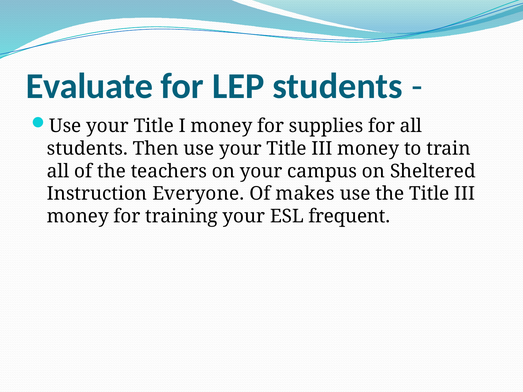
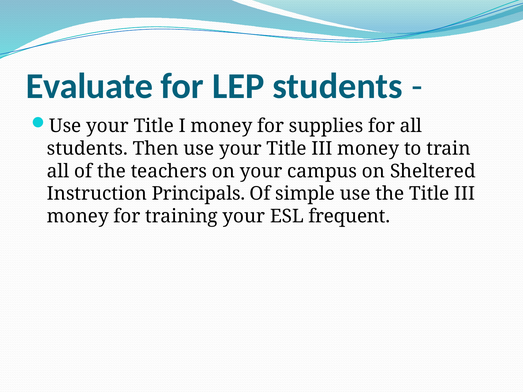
Everyone: Everyone -> Principals
makes: makes -> simple
